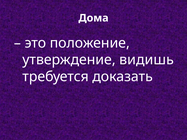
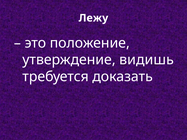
Дома: Дома -> Лежу
